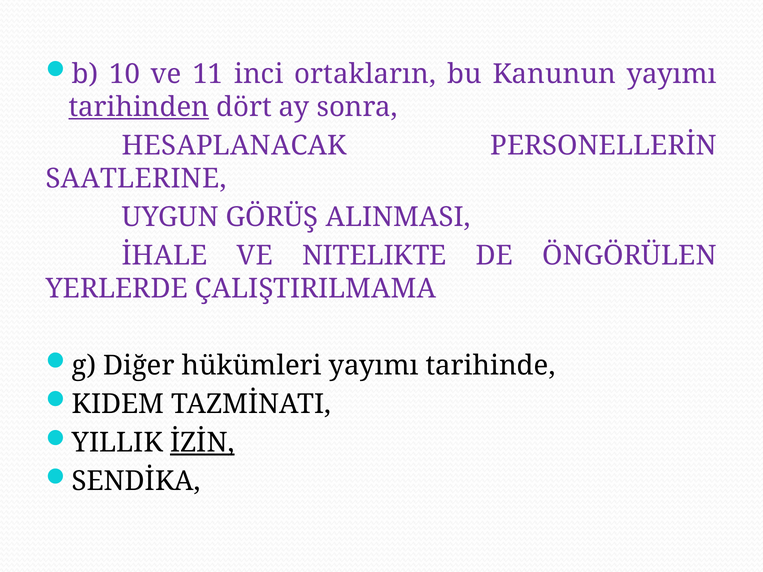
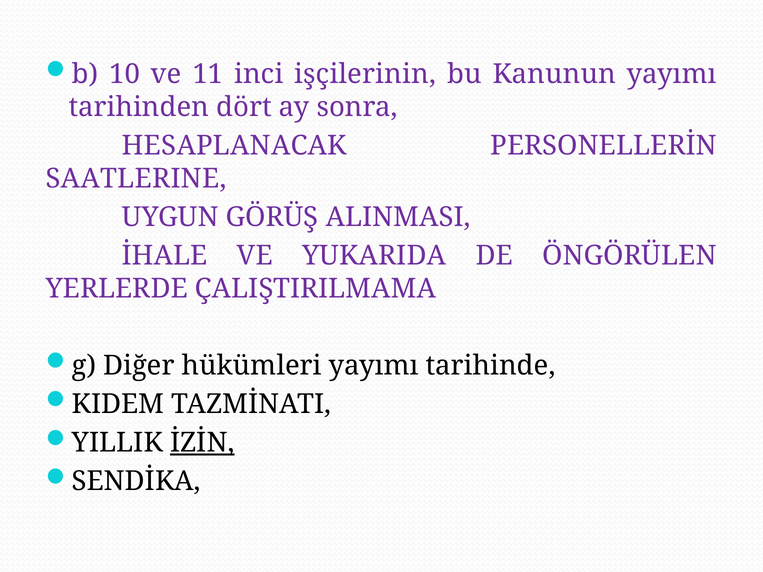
ortakların: ortakların -> işçilerinin
tarihinden underline: present -> none
NITELIKTE: NITELIKTE -> YUKARIDA
